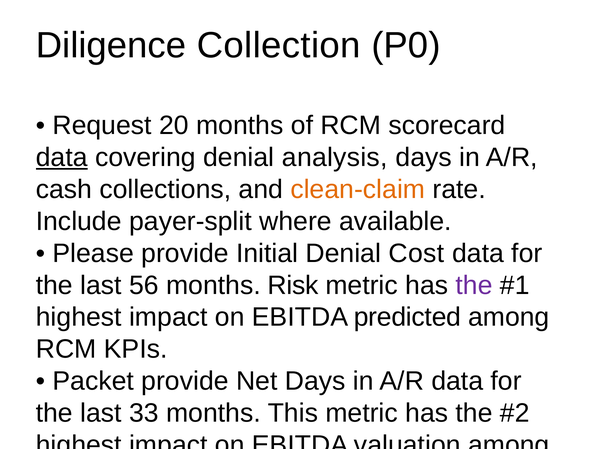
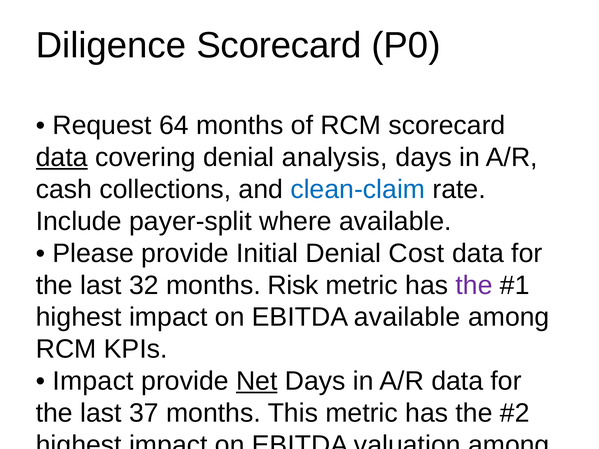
Diligence Collection: Collection -> Scorecard
20: 20 -> 64
clean-claim colour: orange -> blue
56: 56 -> 32
EBITDA predicted: predicted -> available
Packet at (93, 381): Packet -> Impact
Net at (257, 381) underline: none -> present
33: 33 -> 37
